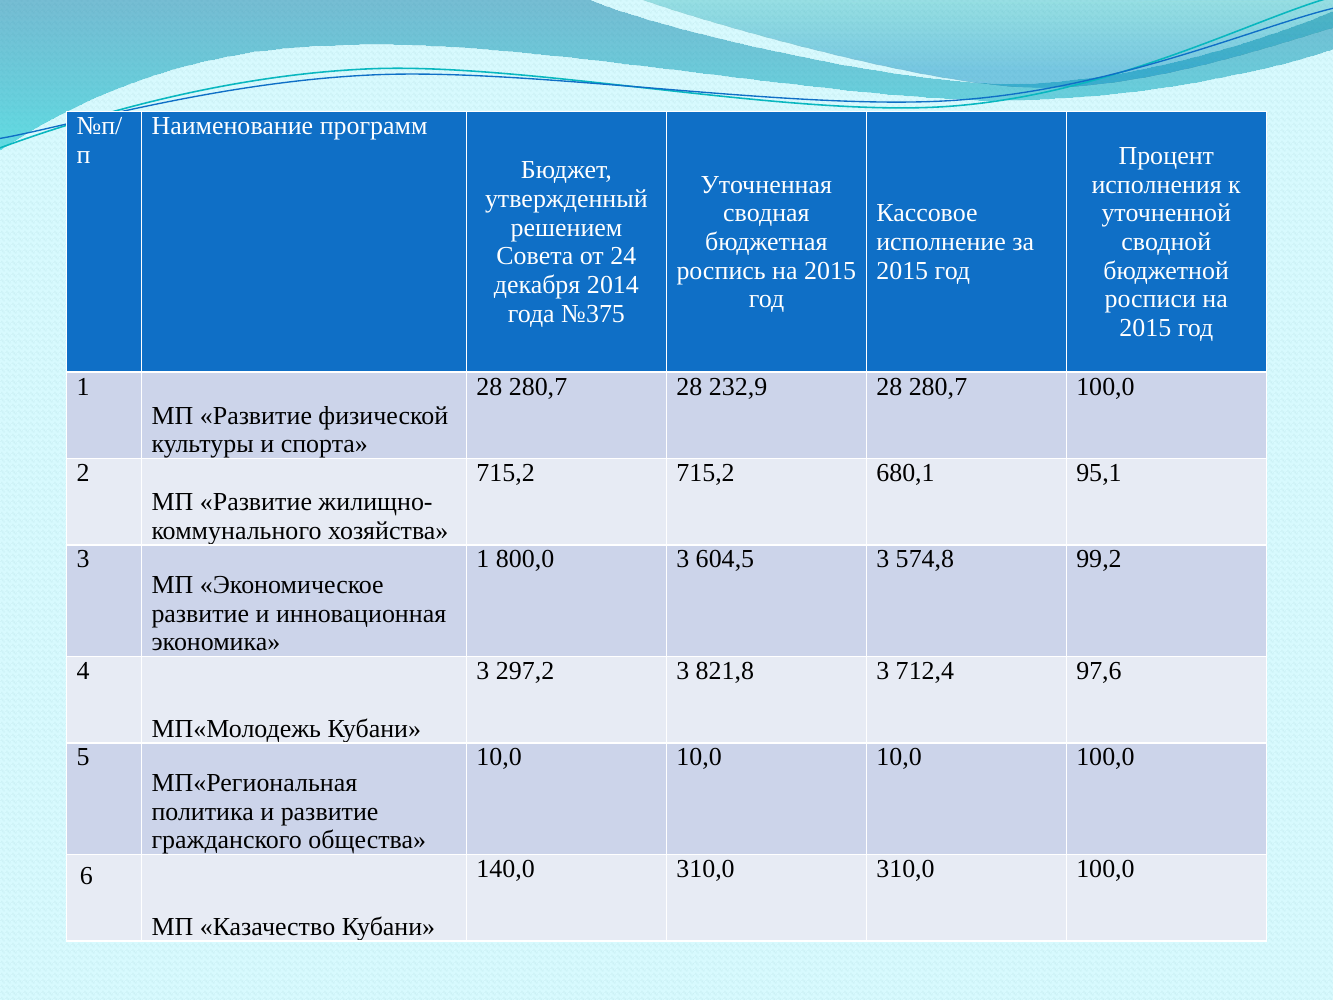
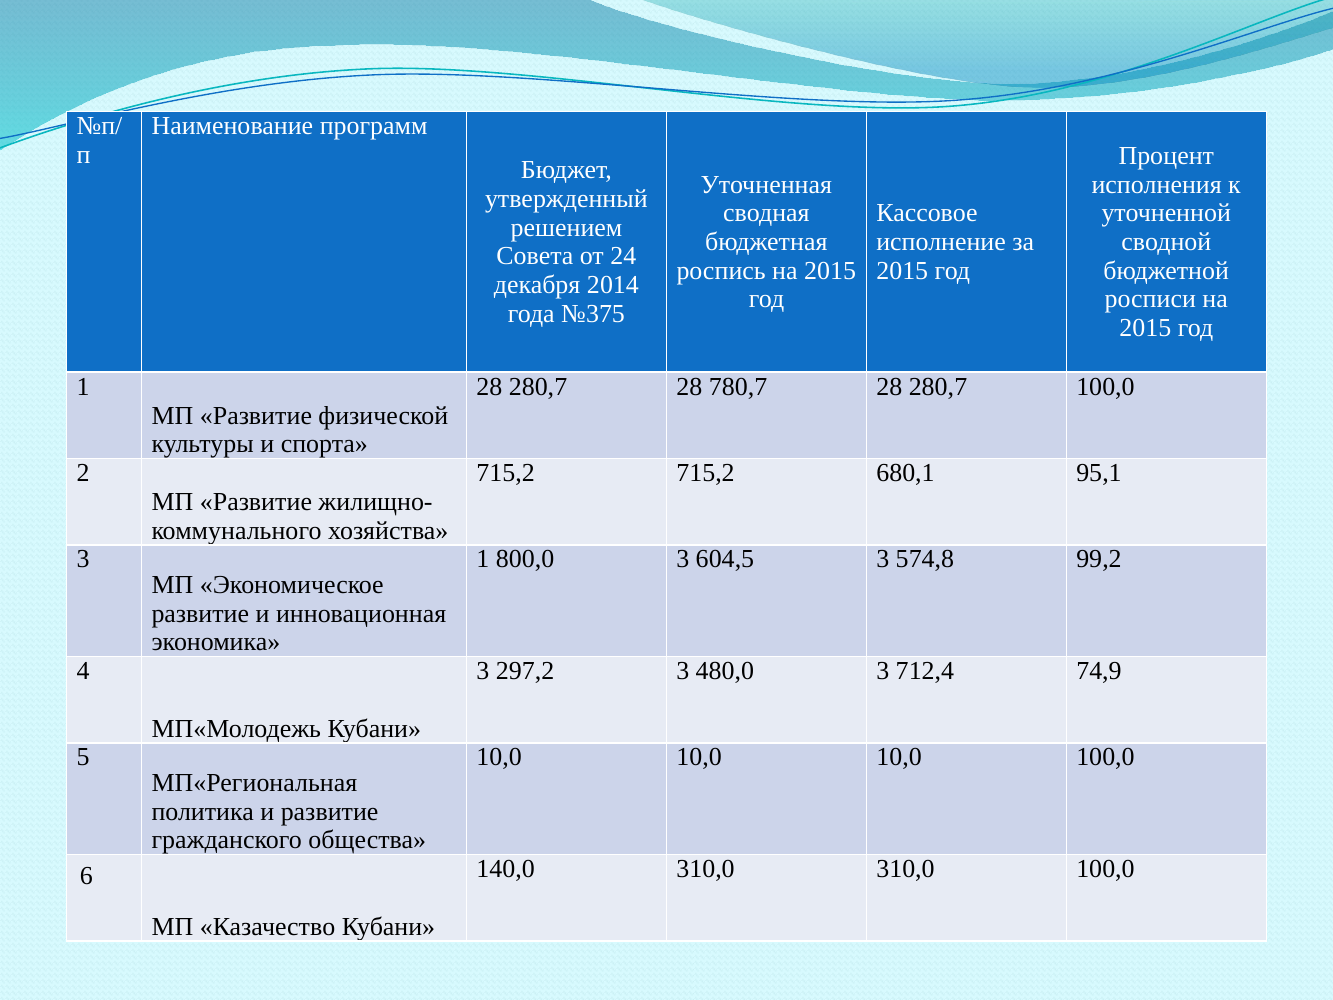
232,9: 232,9 -> 780,7
821,8: 821,8 -> 480,0
97,6: 97,6 -> 74,9
